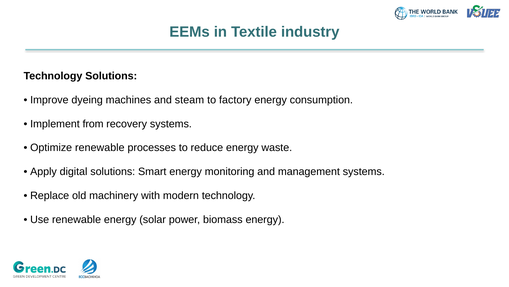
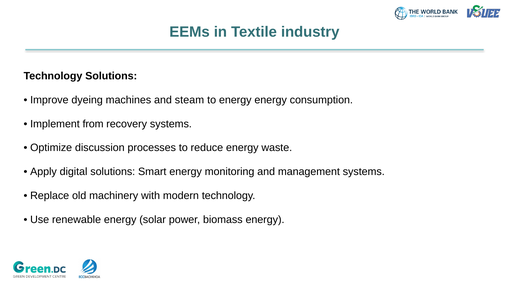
to factory: factory -> energy
Optimize renewable: renewable -> discussion
